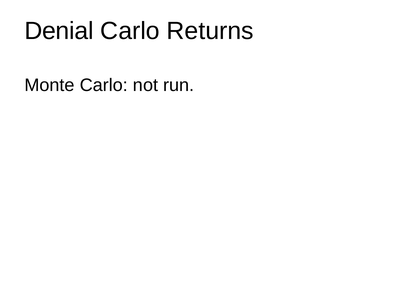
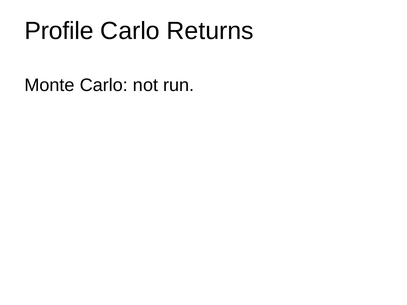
Denial: Denial -> Profile
